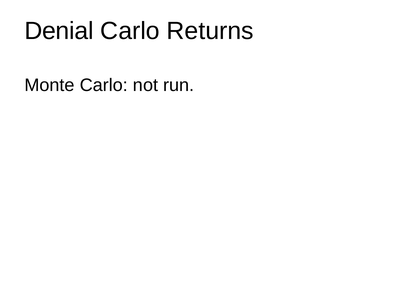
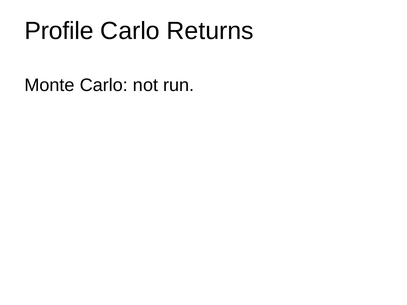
Denial: Denial -> Profile
